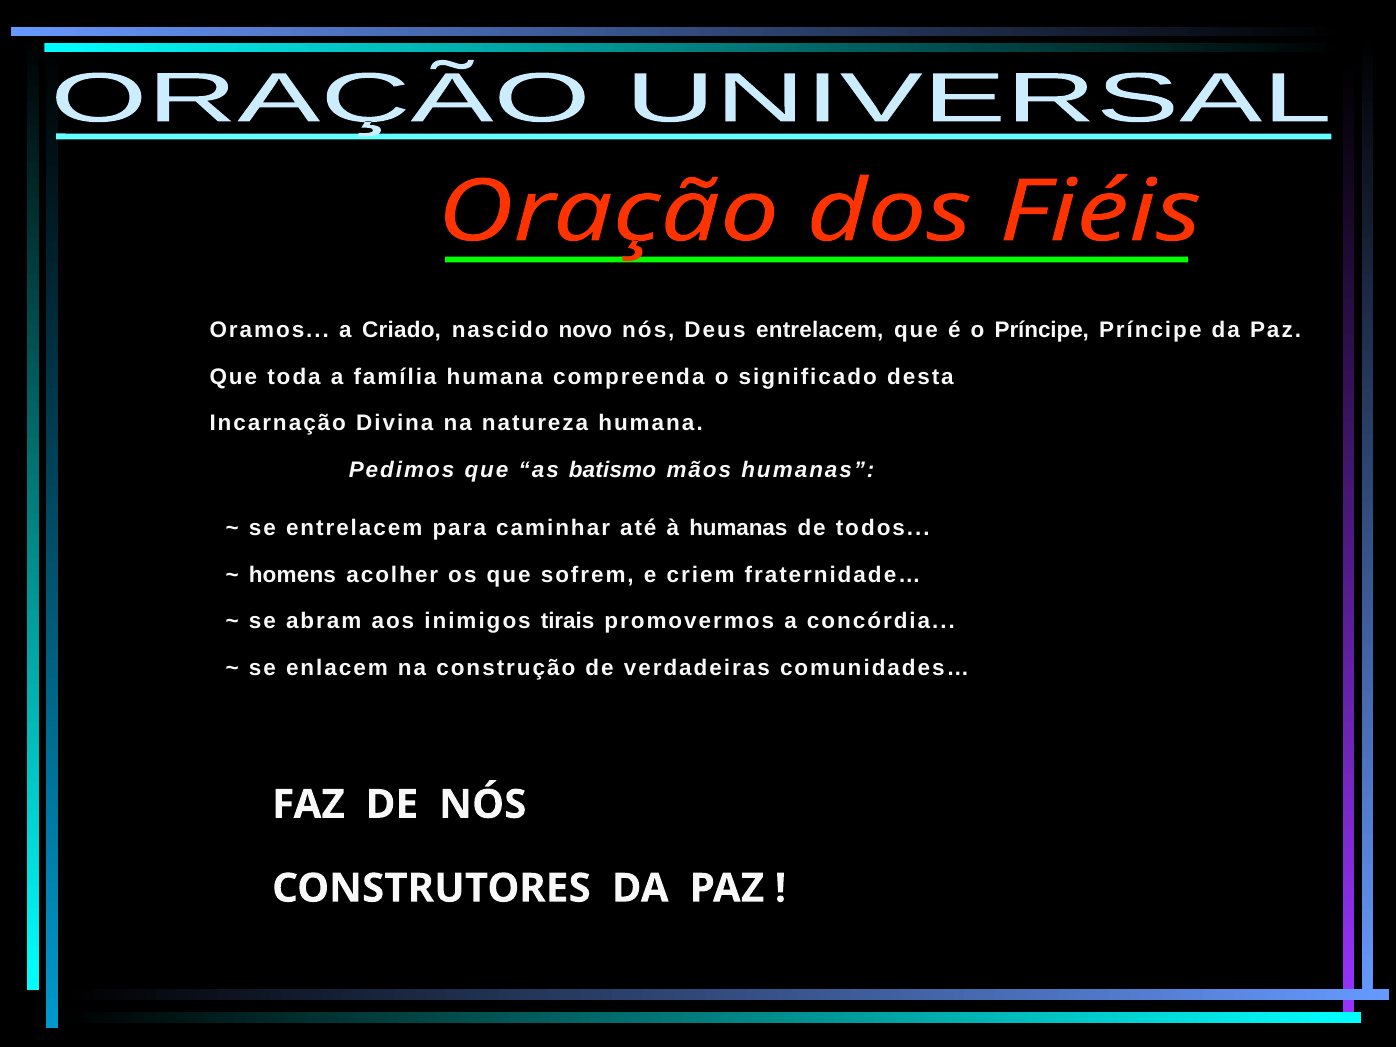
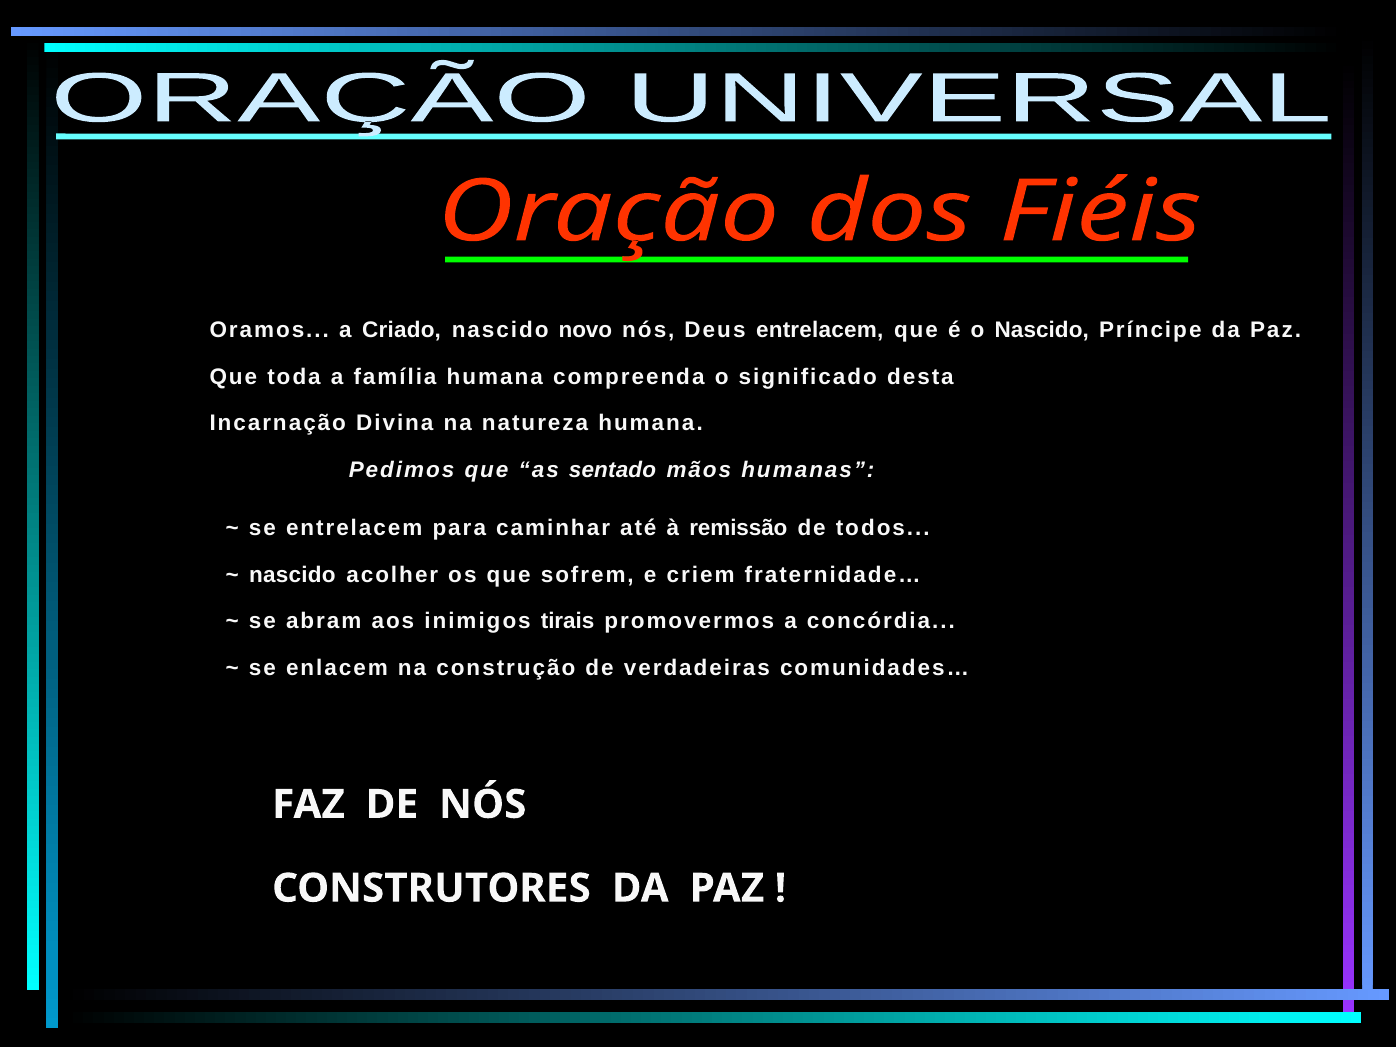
o Príncipe: Príncipe -> Nascido
batismo: batismo -> sentado
à humanas: humanas -> remissão
homens at (292, 575): homens -> nascido
